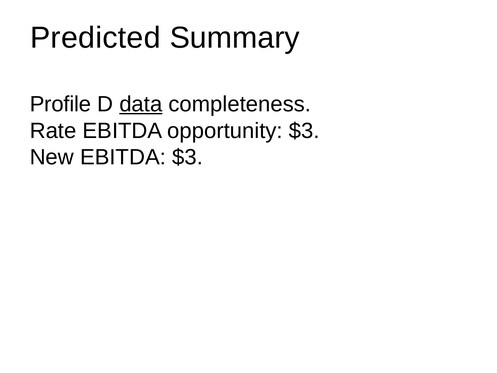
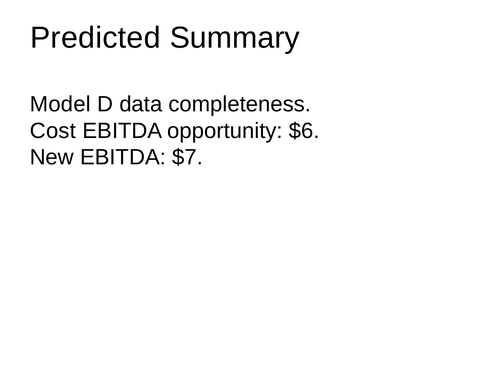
Profile: Profile -> Model
data underline: present -> none
Rate: Rate -> Cost
opportunity $3: $3 -> $6
EBITDA $3: $3 -> $7
